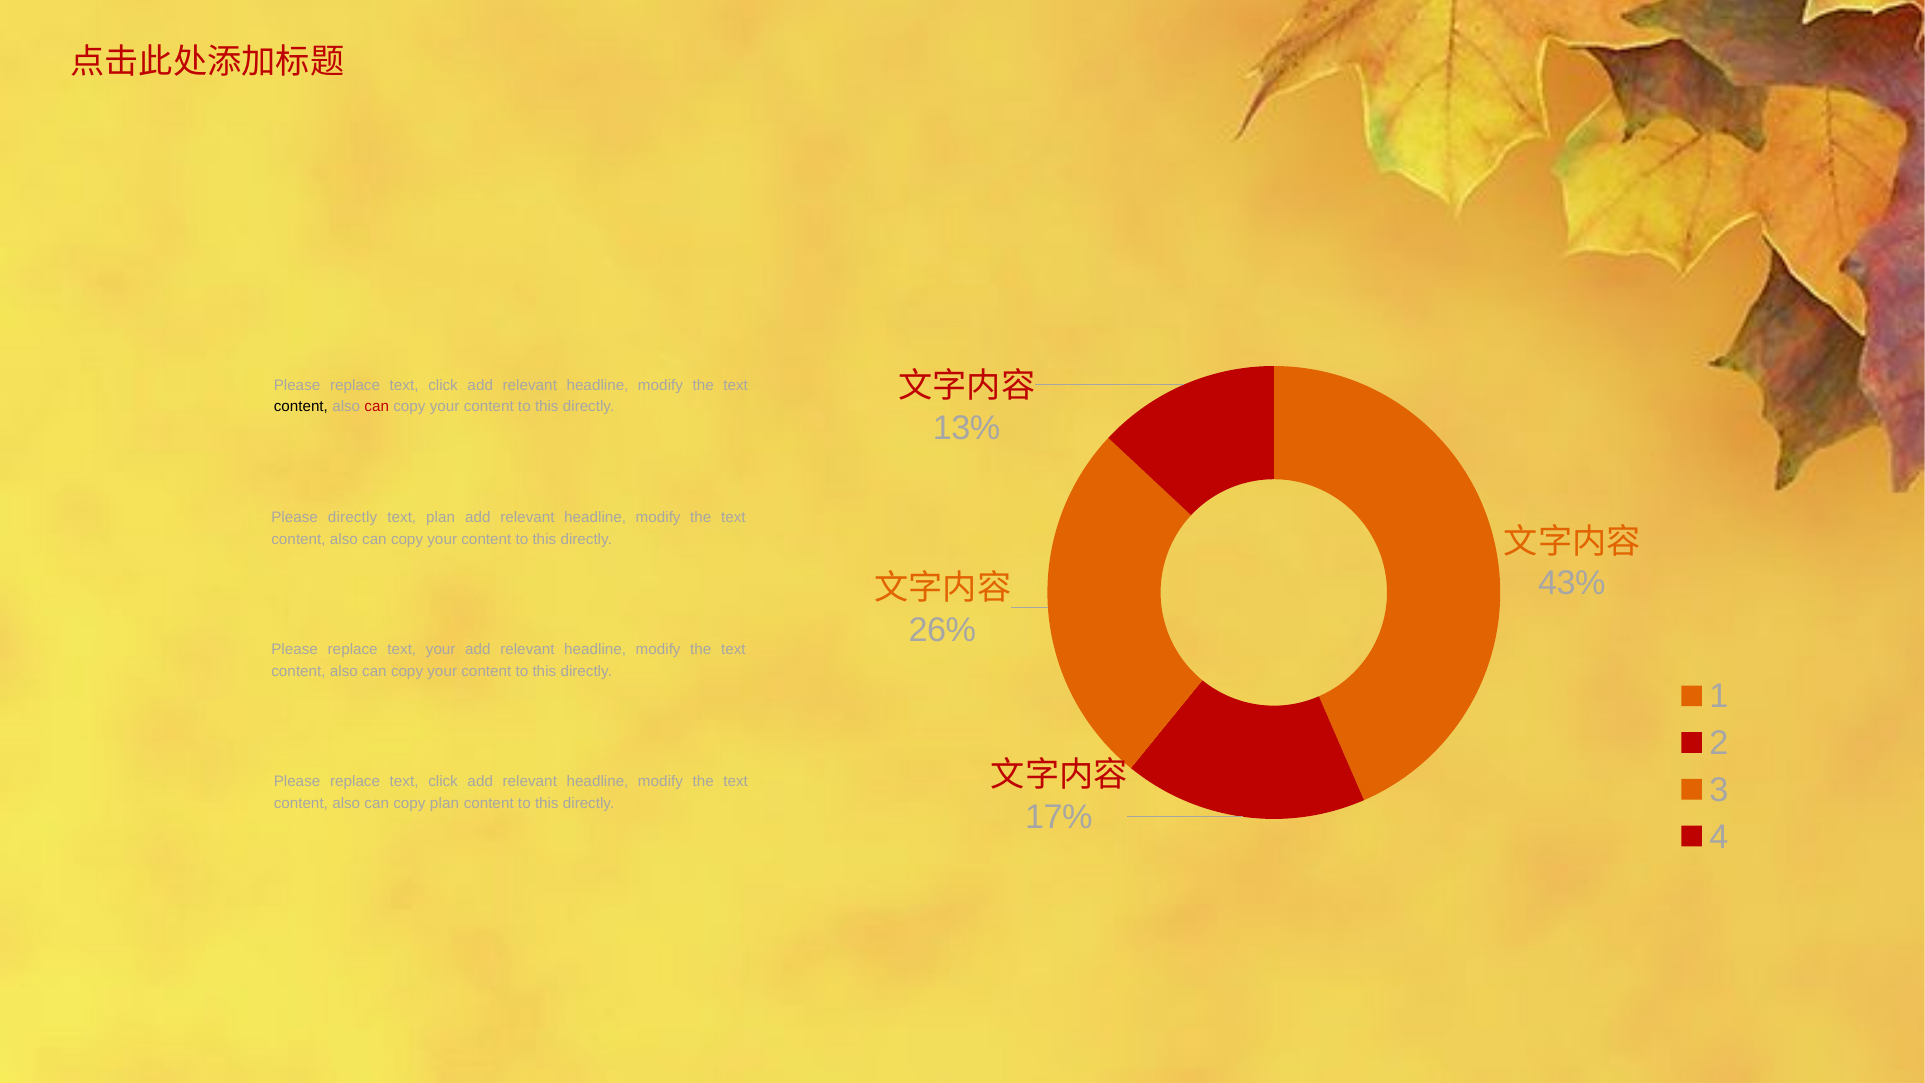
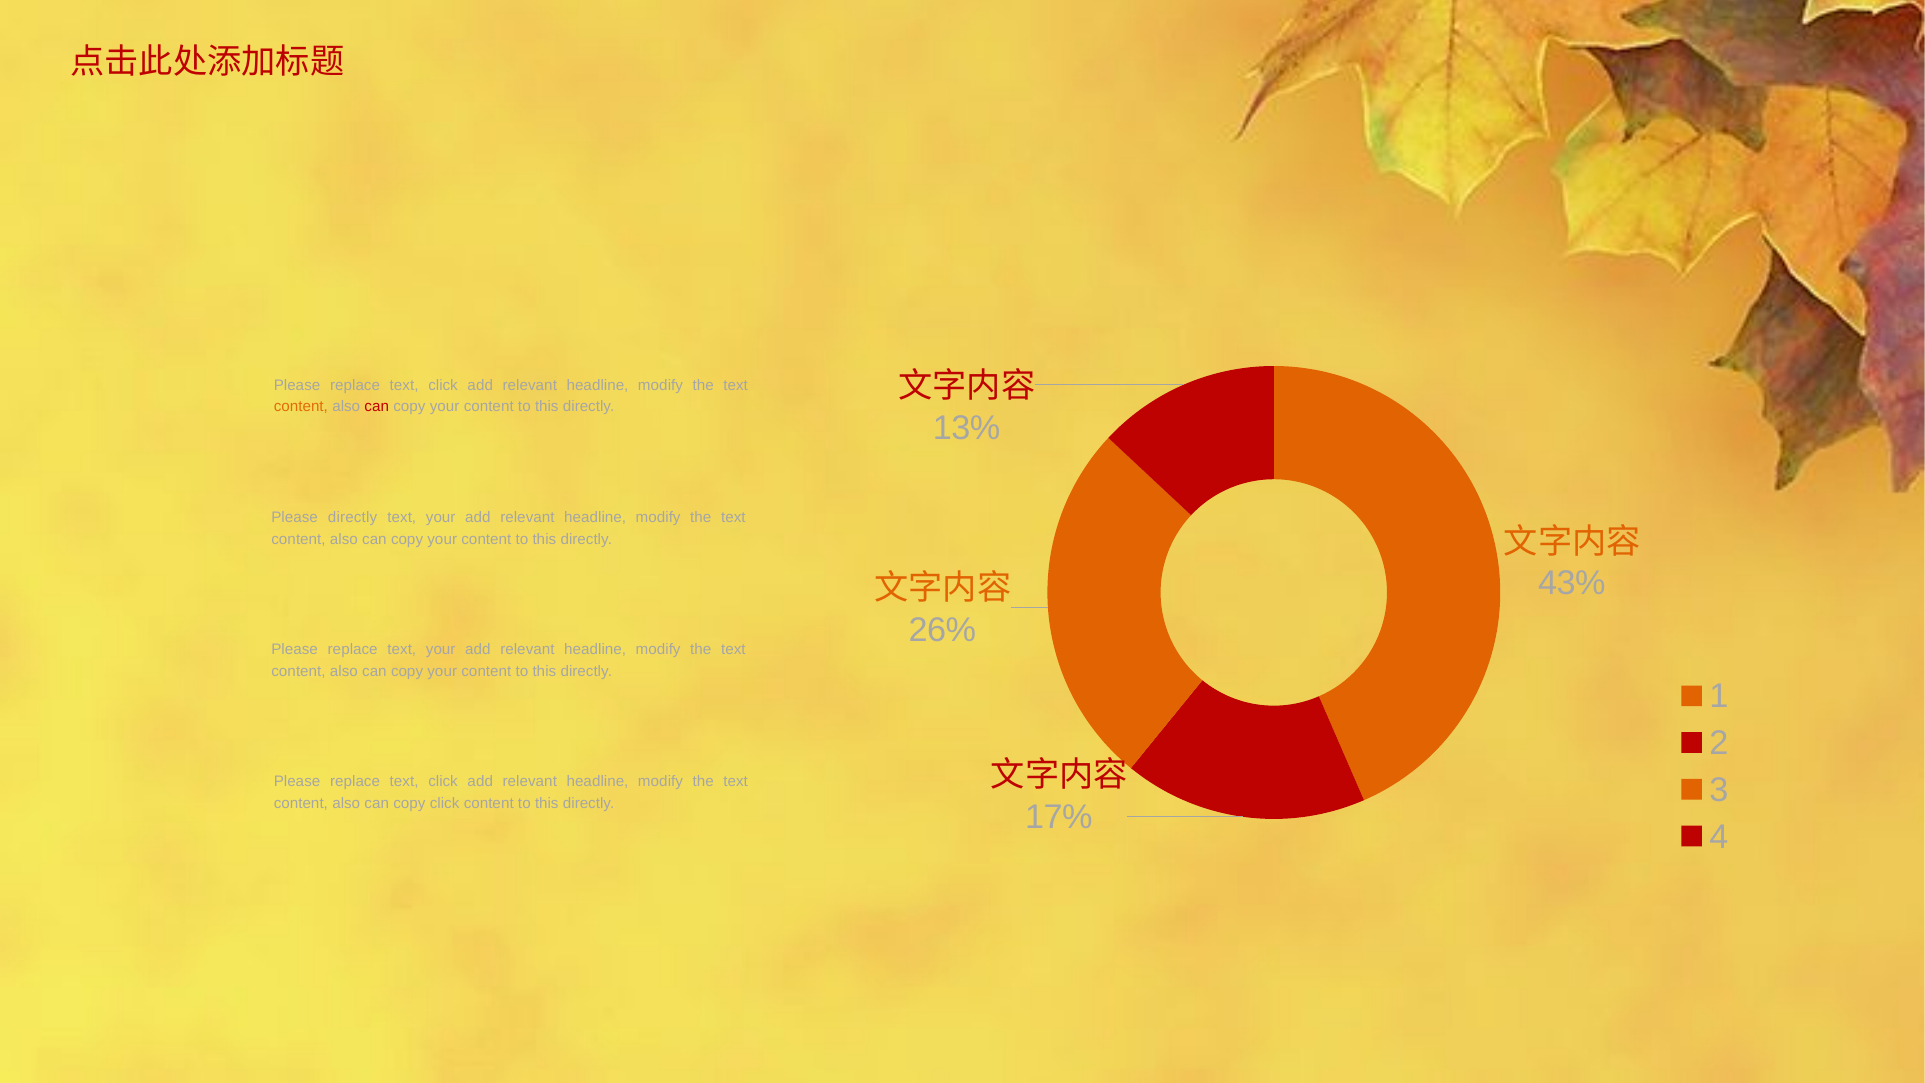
content at (301, 407) colour: black -> orange
plan at (441, 517): plan -> your
copy plan: plan -> click
